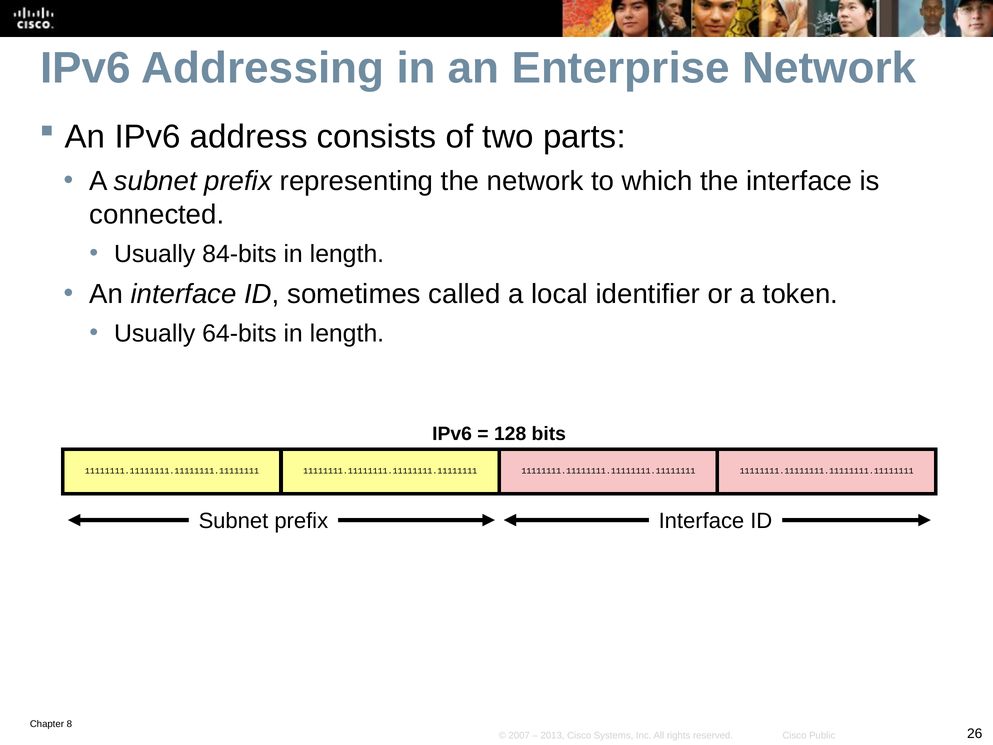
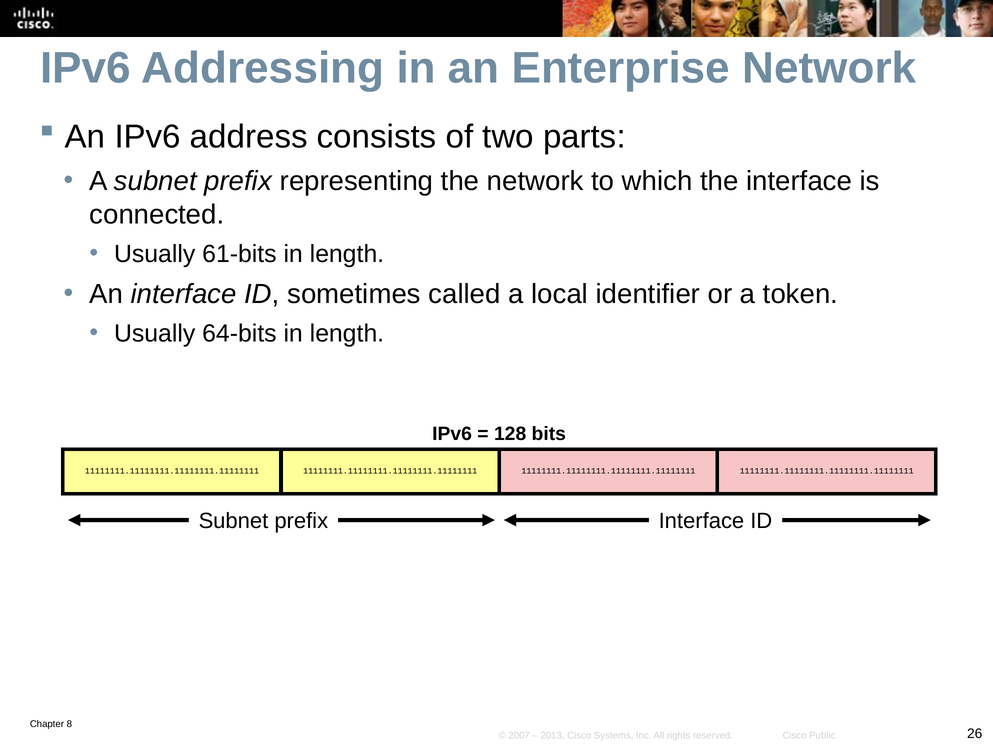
84-bits: 84-bits -> 61-bits
